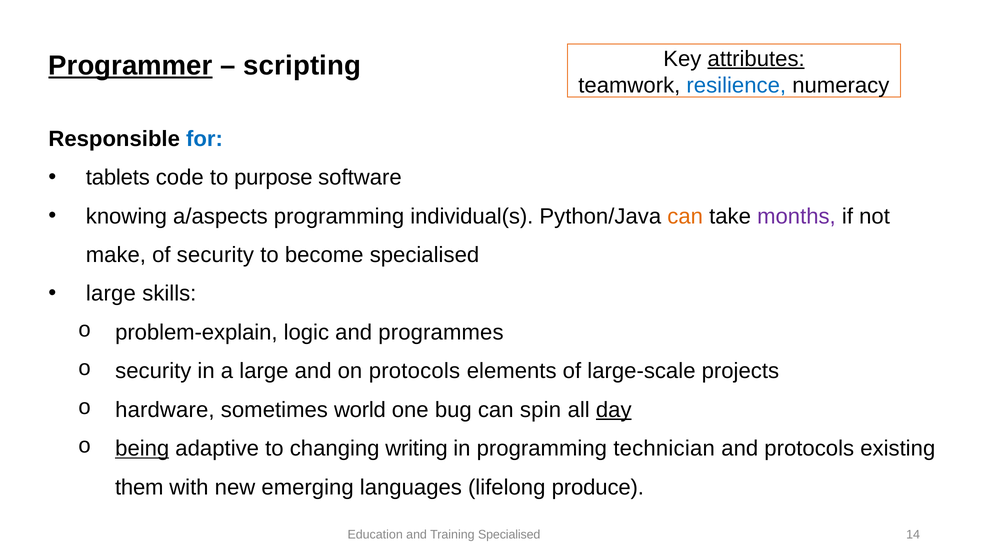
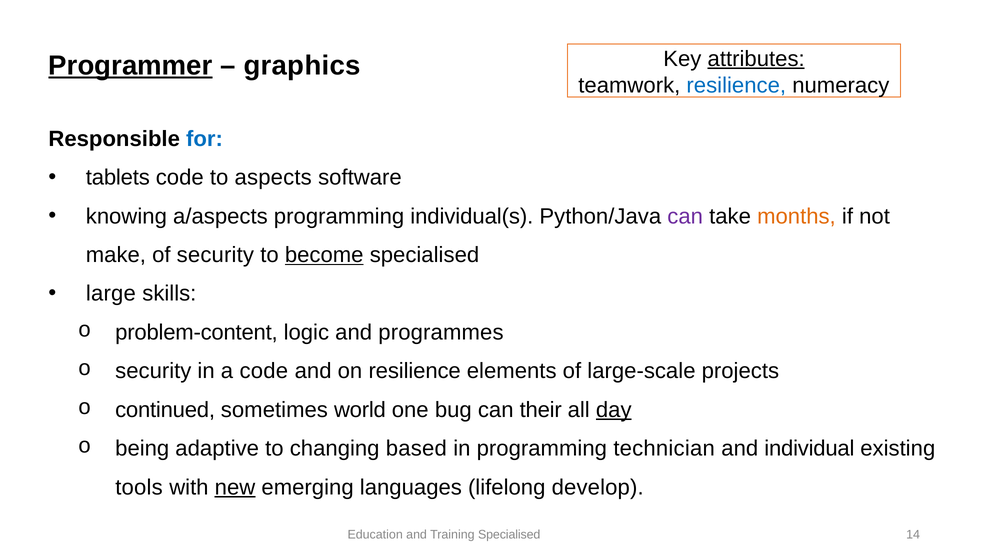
scripting: scripting -> graphics
purpose: purpose -> aspects
can at (685, 216) colour: orange -> purple
months colour: purple -> orange
become underline: none -> present
problem-explain: problem-explain -> problem-content
a large: large -> code
on protocols: protocols -> resilience
hardware: hardware -> continued
spin: spin -> their
being underline: present -> none
writing: writing -> based
and protocols: protocols -> individual
them: them -> tools
new underline: none -> present
produce: produce -> develop
